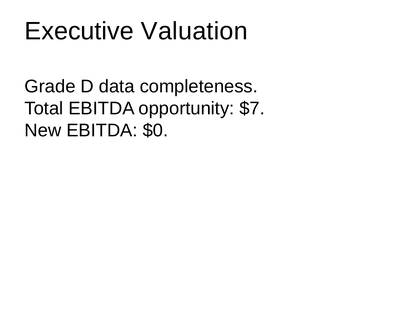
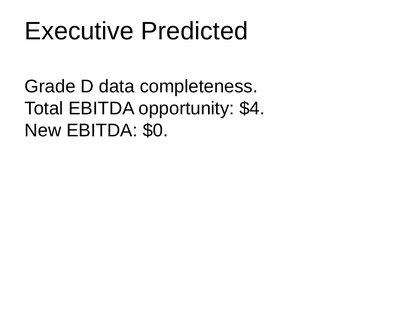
Valuation: Valuation -> Predicted
$7: $7 -> $4
